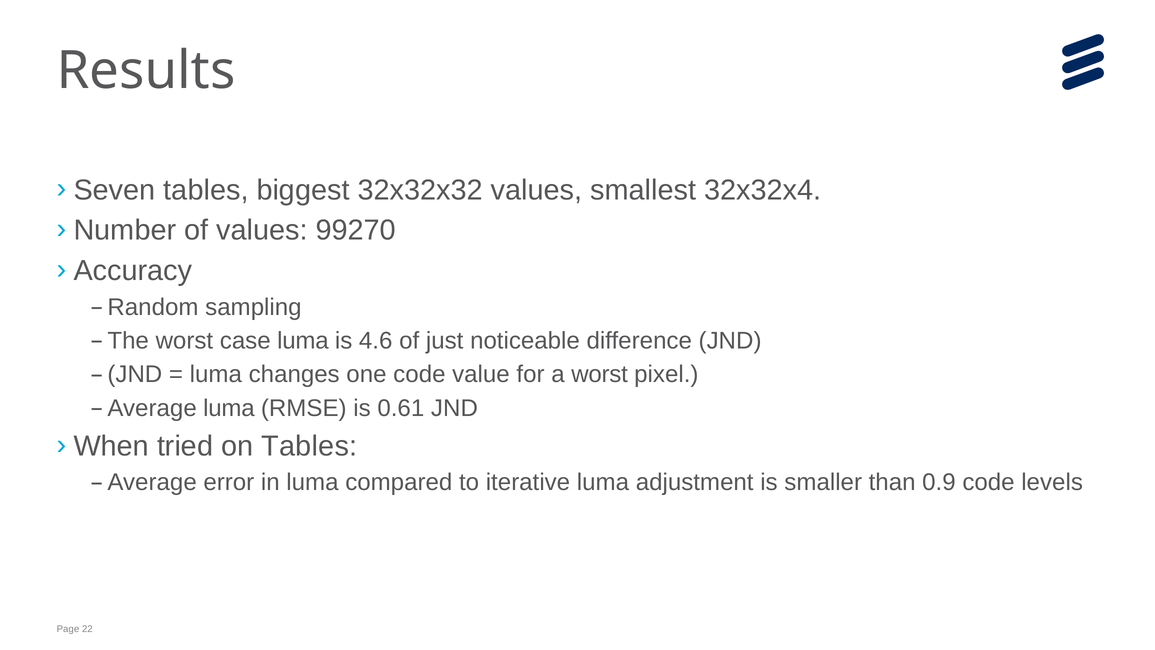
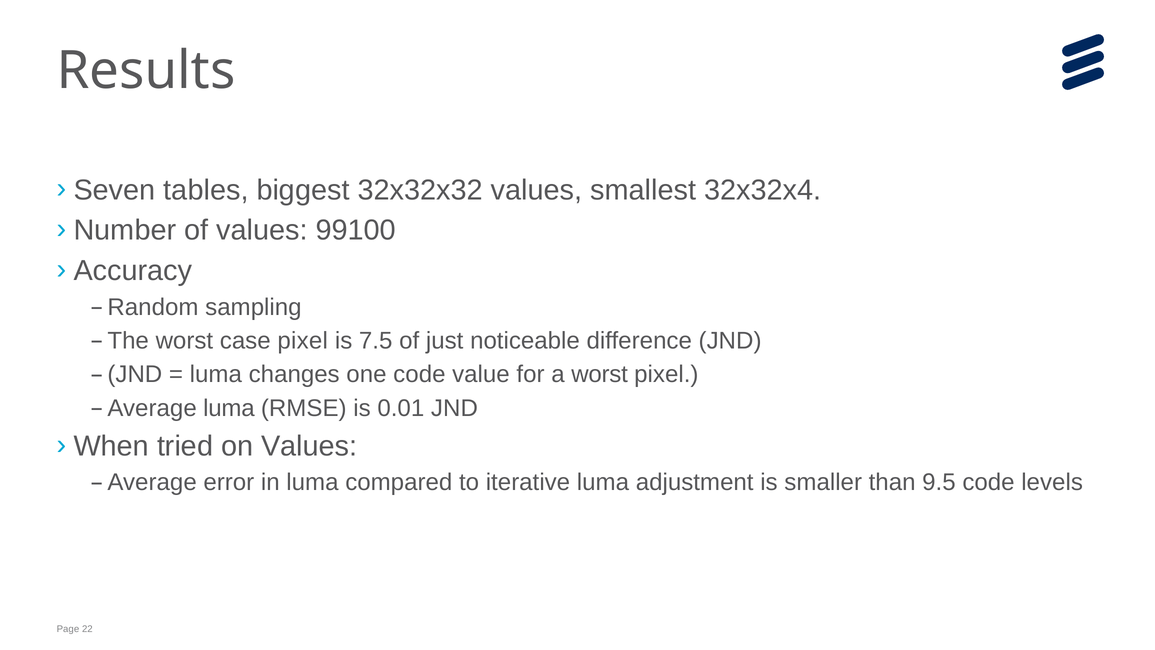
99270: 99270 -> 99100
case luma: luma -> pixel
4.6: 4.6 -> 7.5
0.61: 0.61 -> 0.01
on Tables: Tables -> Values
0.9: 0.9 -> 9.5
